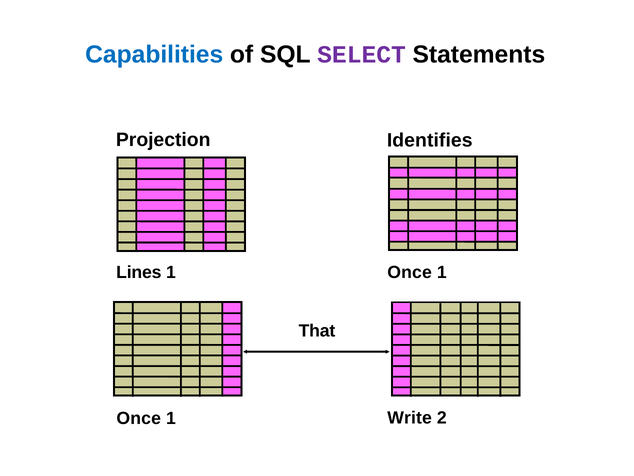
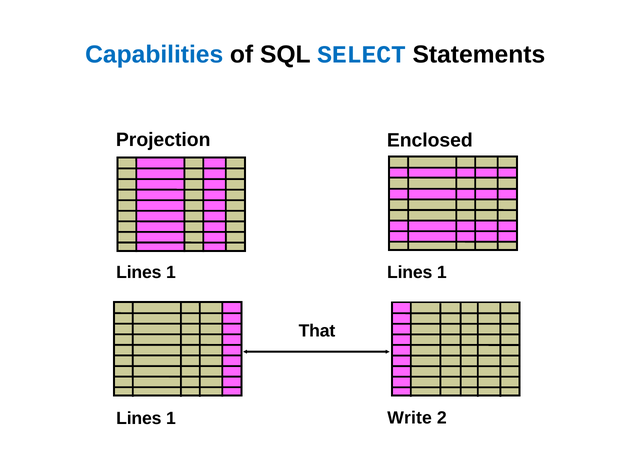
SELECT colour: purple -> blue
Identifies: Identifies -> Enclosed
Once at (410, 272): Once -> Lines
Once at (139, 418): Once -> Lines
